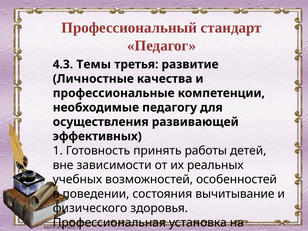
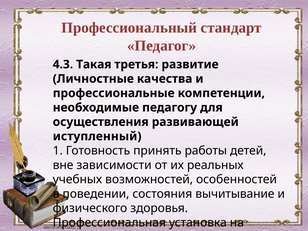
Темы: Темы -> Такая
эффективных: эффективных -> иступленный
